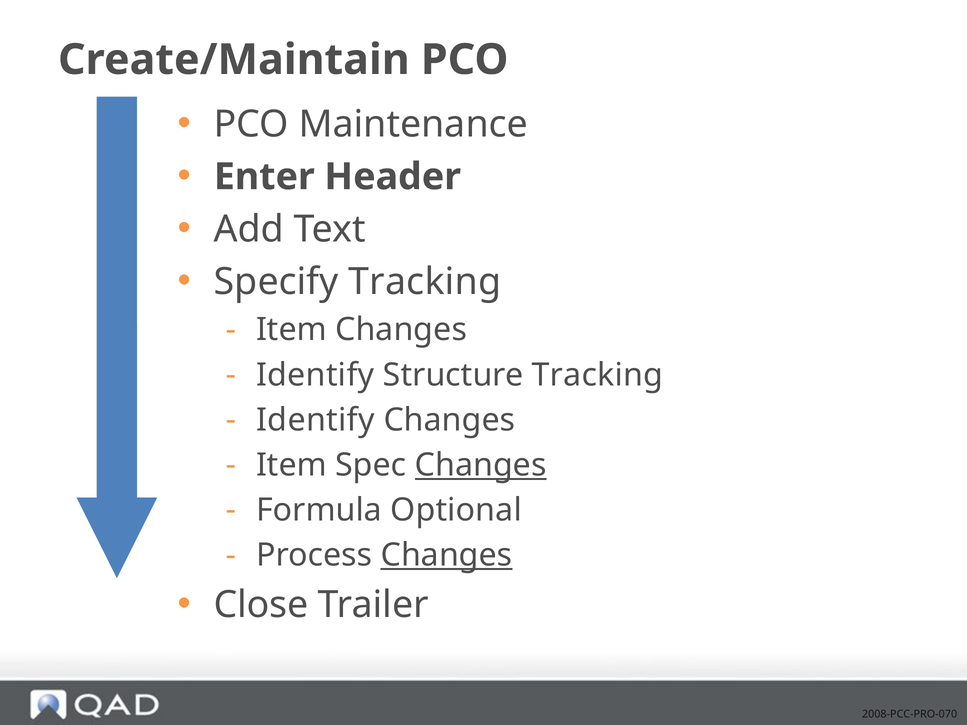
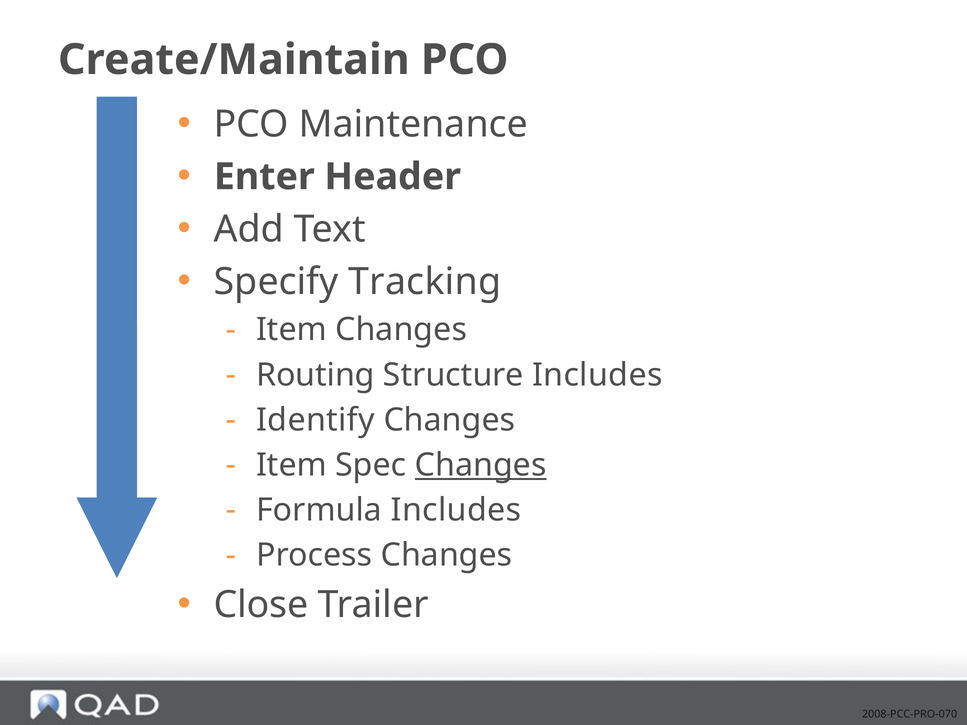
Identify at (315, 375): Identify -> Routing
Structure Tracking: Tracking -> Includes
Formula Optional: Optional -> Includes
Changes at (447, 556) underline: present -> none
